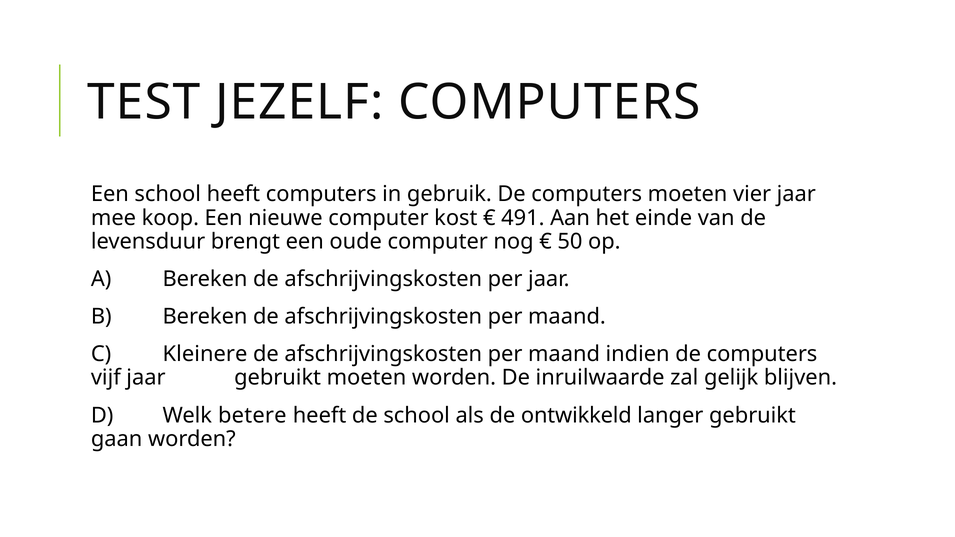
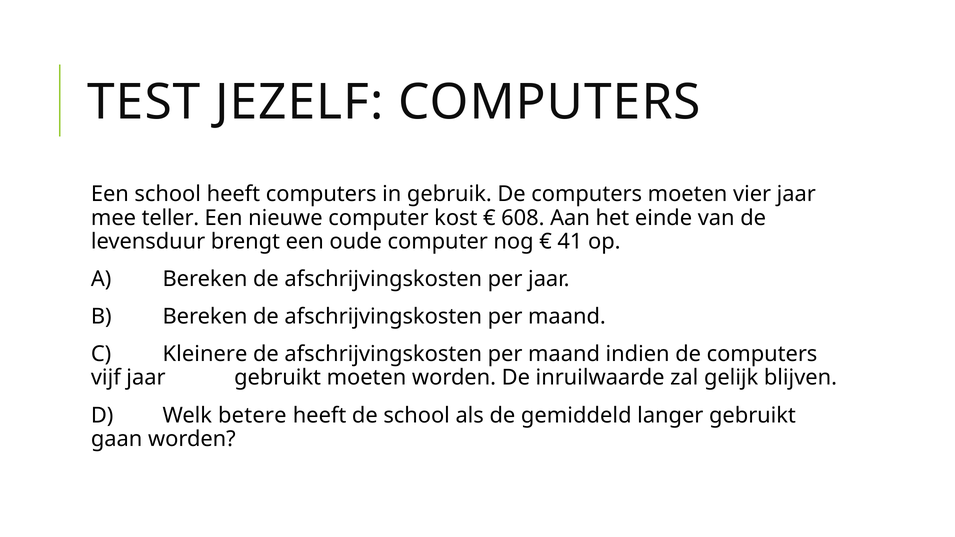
koop: koop -> teller
491: 491 -> 608
50: 50 -> 41
ontwikkeld: ontwikkeld -> gemiddeld
